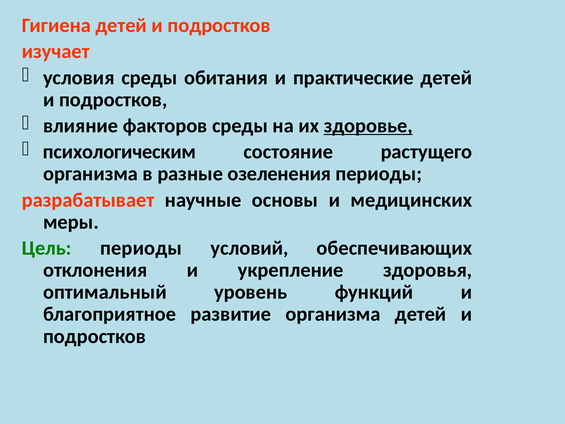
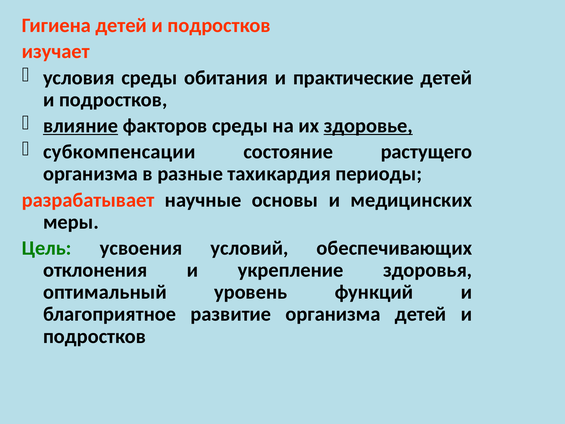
влияние underline: none -> present
психологическим: психологическим -> субкомпенсации
озеленения: озеленения -> тахикардия
Цель периоды: периоды -> усвоения
